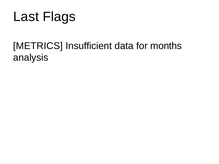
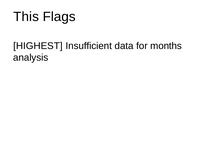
Last: Last -> This
METRICS: METRICS -> HIGHEST
